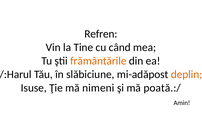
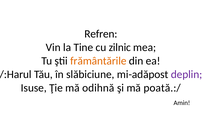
când: când -> zilnic
deplin colour: orange -> purple
nimeni: nimeni -> odihnă
